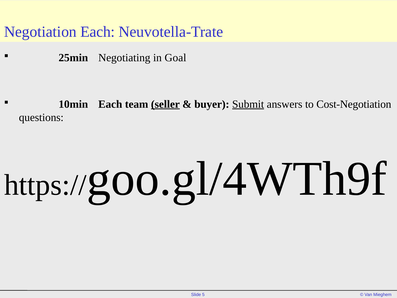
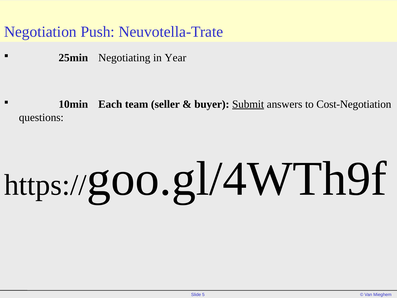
Negotiation Each: Each -> Push
Goal: Goal -> Year
seller underline: present -> none
